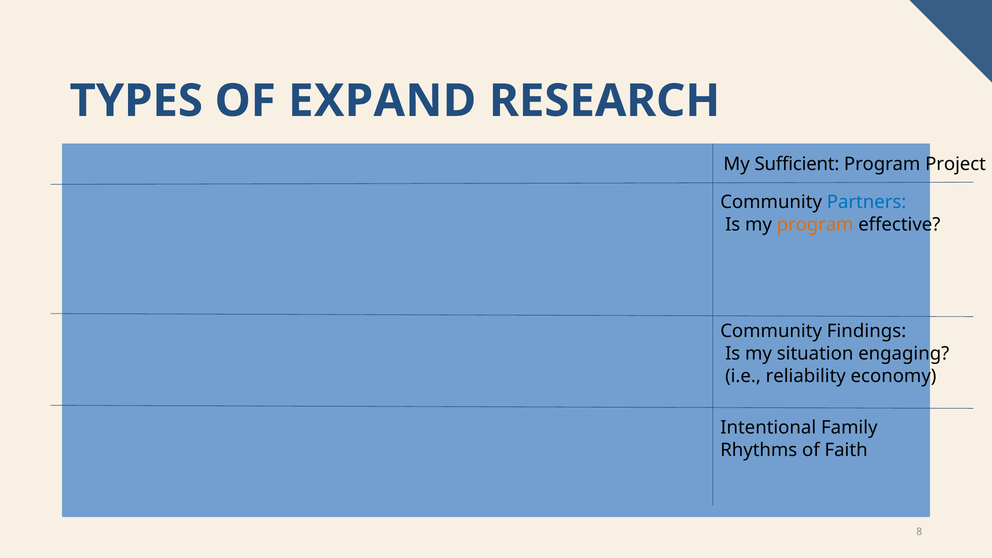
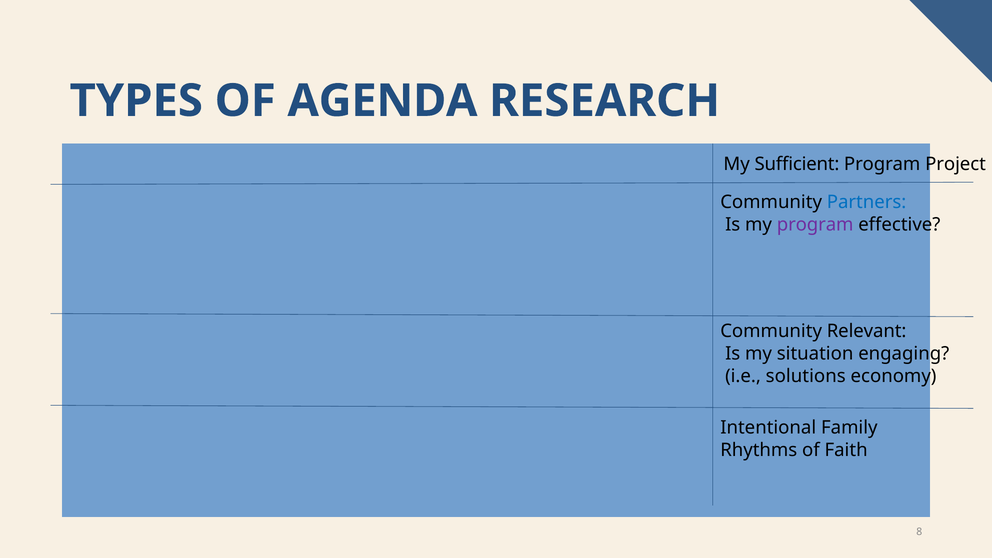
EXPAND: EXPAND -> AGENDA
program at (815, 225) colour: orange -> purple
Findings: Findings -> Relevant
reliability: reliability -> solutions
